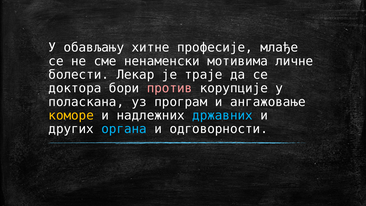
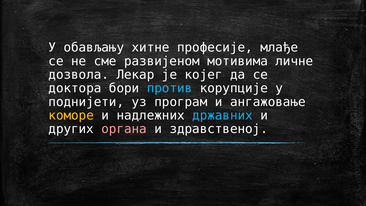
ненаменски: ненаменски -> развијеном
болести: болести -> дозвола
траје: траје -> којег
против colour: pink -> light blue
поласкана: поласкана -> поднијети
органа colour: light blue -> pink
одговорности: одговорности -> здравственој
